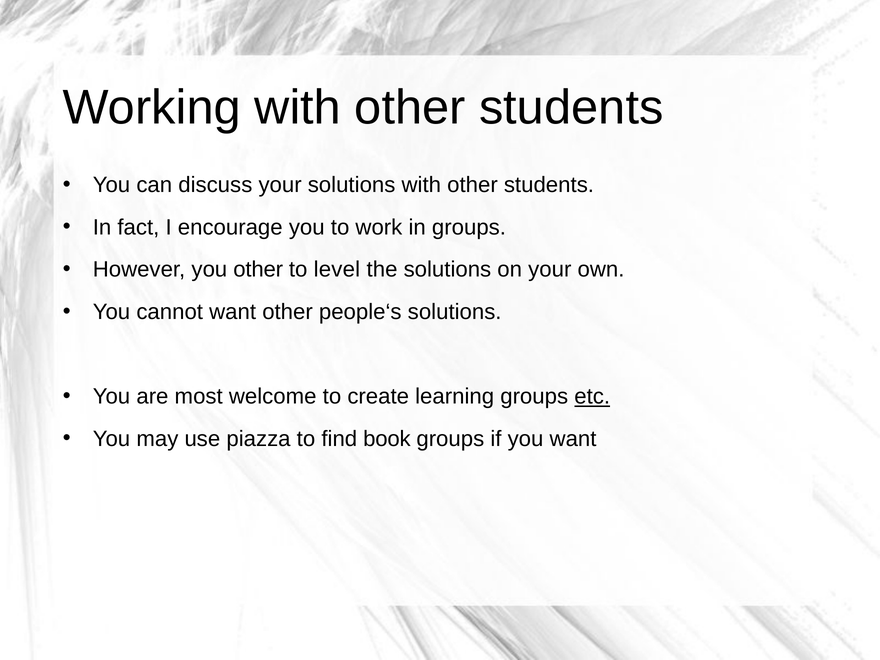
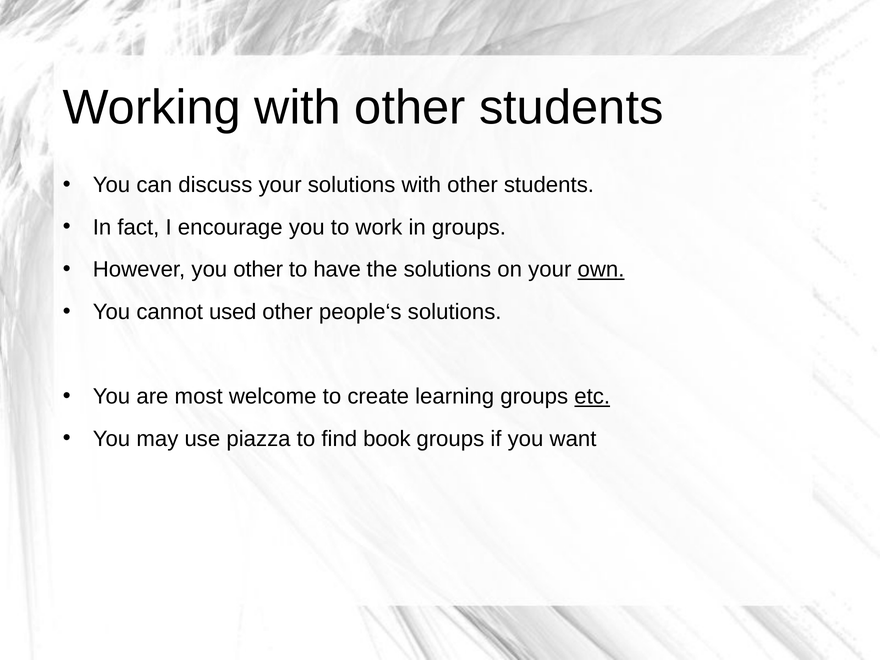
level: level -> have
own underline: none -> present
cannot want: want -> used
